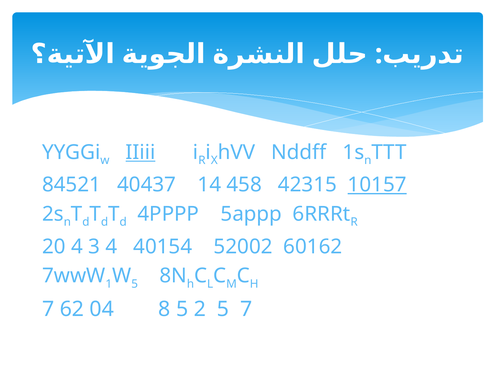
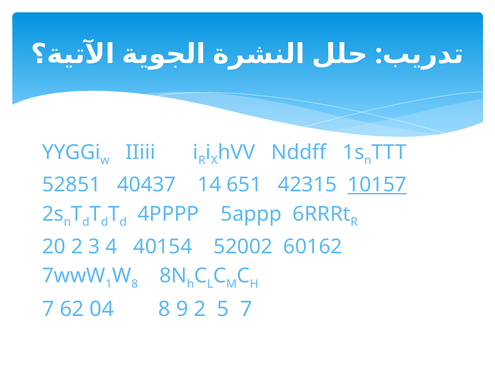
IIiii underline: present -> none
84521: 84521 -> 52851
458: 458 -> 651
20 4: 4 -> 2
5 at (135, 284): 5 -> 8
8 5: 5 -> 9
